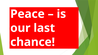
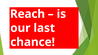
Peace: Peace -> Reach
